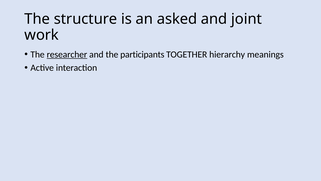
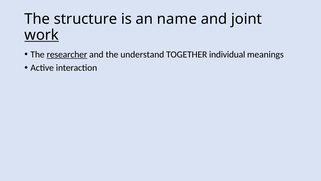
asked: asked -> name
work underline: none -> present
participants: participants -> understand
hierarchy: hierarchy -> individual
